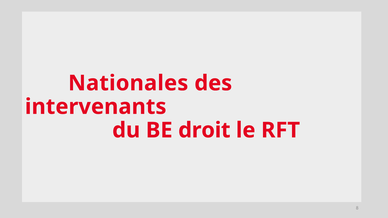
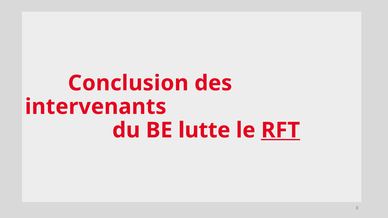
Nationales: Nationales -> Conclusion
droit: droit -> lutte
RFT underline: none -> present
